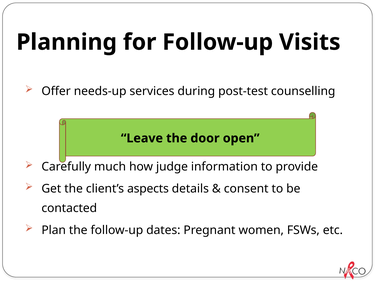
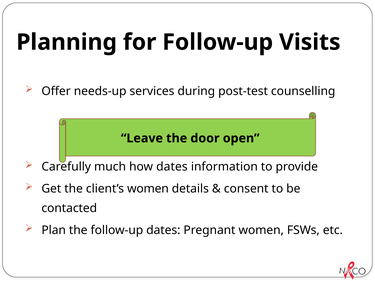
how judge: judge -> dates
client’s aspects: aspects -> women
